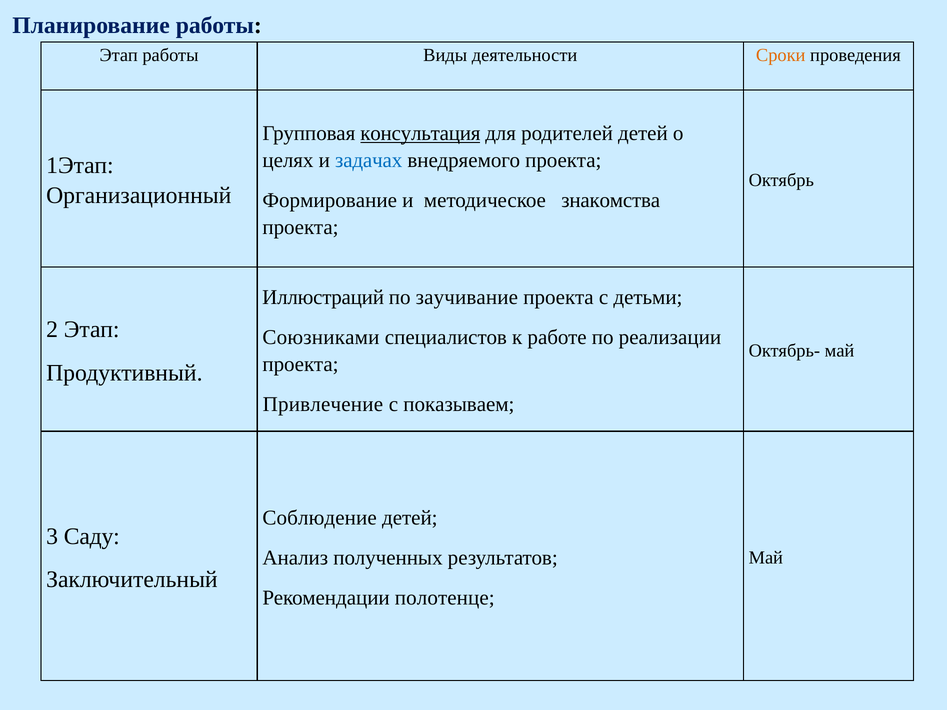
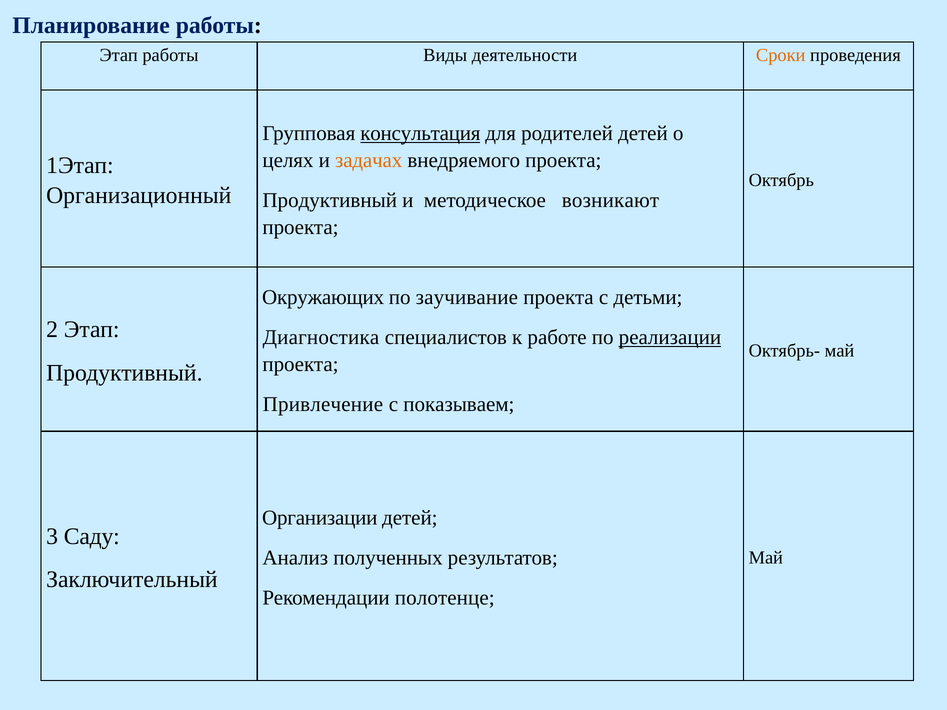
задачах colour: blue -> orange
Формирование at (330, 200): Формирование -> Продуктивный
знакомства: знакомства -> возникают
Иллюстраций: Иллюстраций -> Окружающих
Союзниками: Союзниками -> Диагностика
реализации underline: none -> present
Соблюдение: Соблюдение -> Организации
